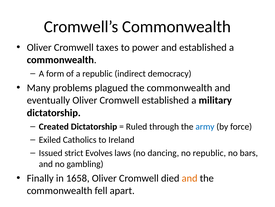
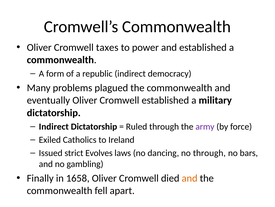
Created at (54, 126): Created -> Indirect
army colour: blue -> purple
no republic: republic -> through
